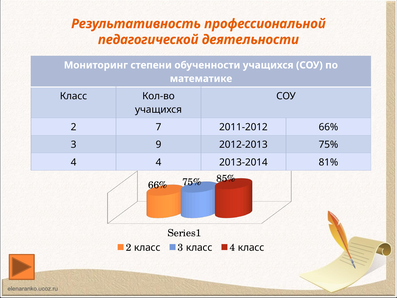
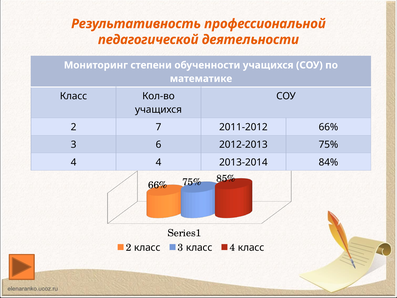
9: 9 -> 6
81%: 81% -> 84%
